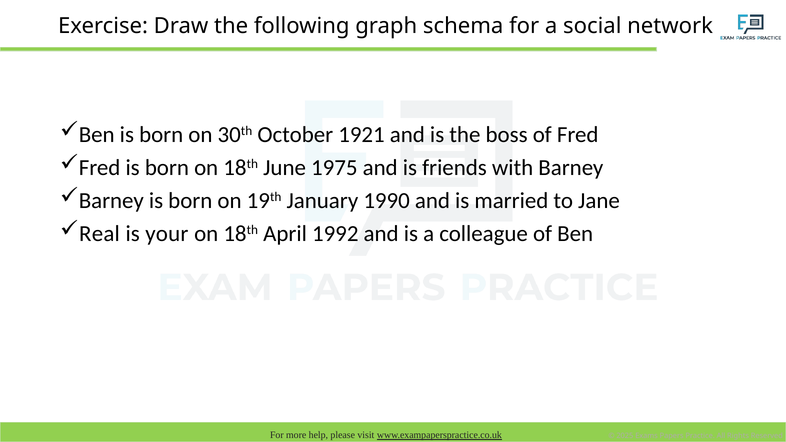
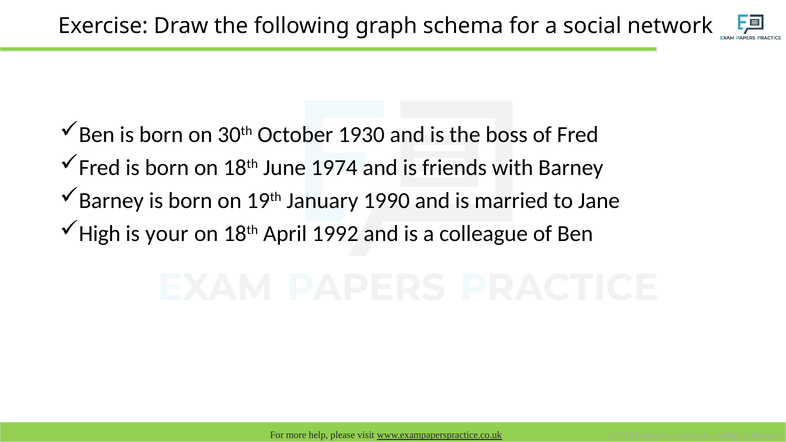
1921: 1921 -> 1930
1975: 1975 -> 1974
Real: Real -> High
